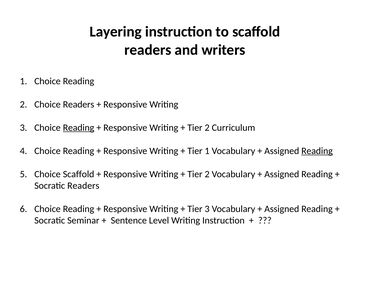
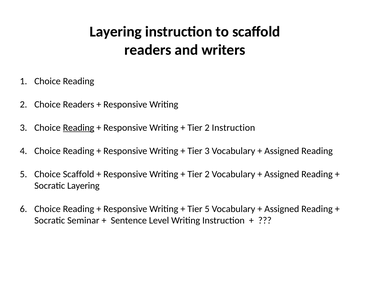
2 Curriculum: Curriculum -> Instruction
Tier 1: 1 -> 3
Reading at (317, 151) underline: present -> none
Socratic Readers: Readers -> Layering
Tier 3: 3 -> 5
